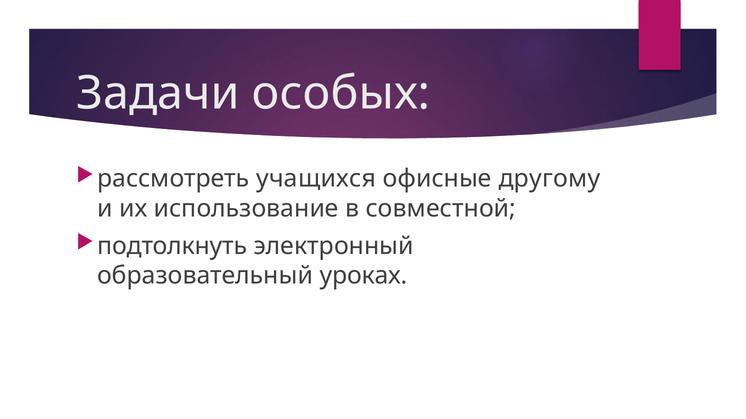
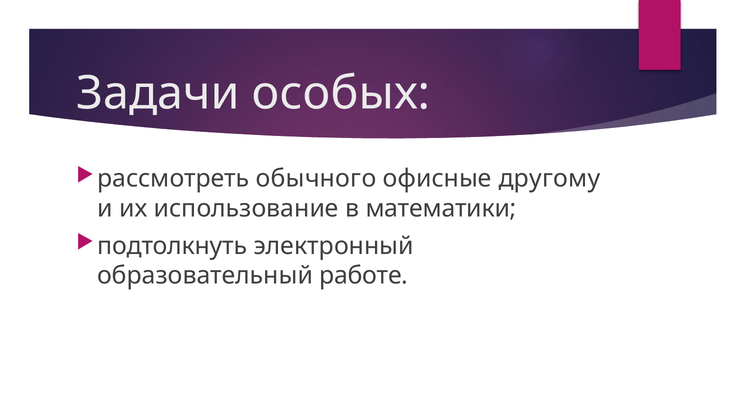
учащихся: учащихся -> обычного
совместной: совместной -> математики
уроках: уроках -> работе
